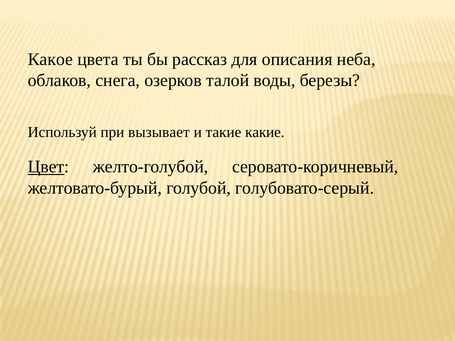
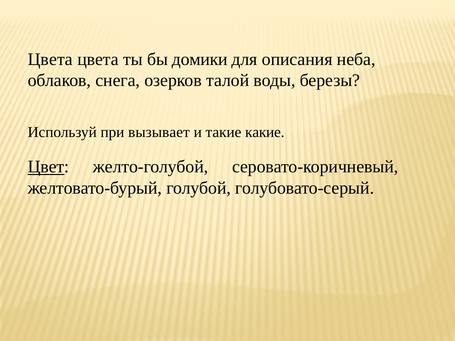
Какое at (50, 59): Какое -> Цвета
рассказ: рассказ -> домики
